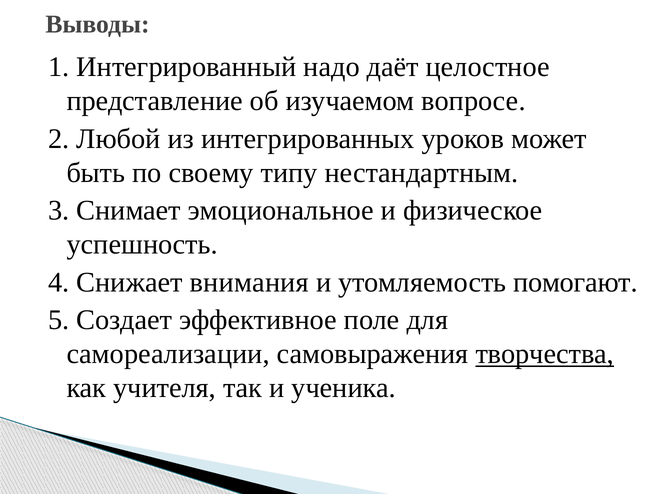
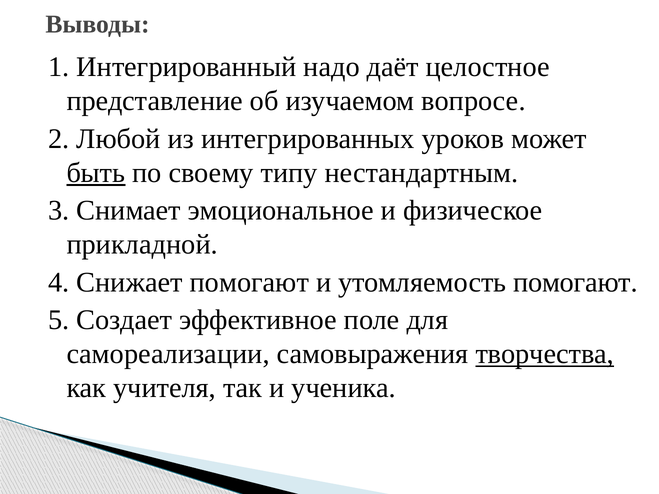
быть underline: none -> present
успешность: успешность -> прикладной
Снижает внимания: внимания -> помогают
